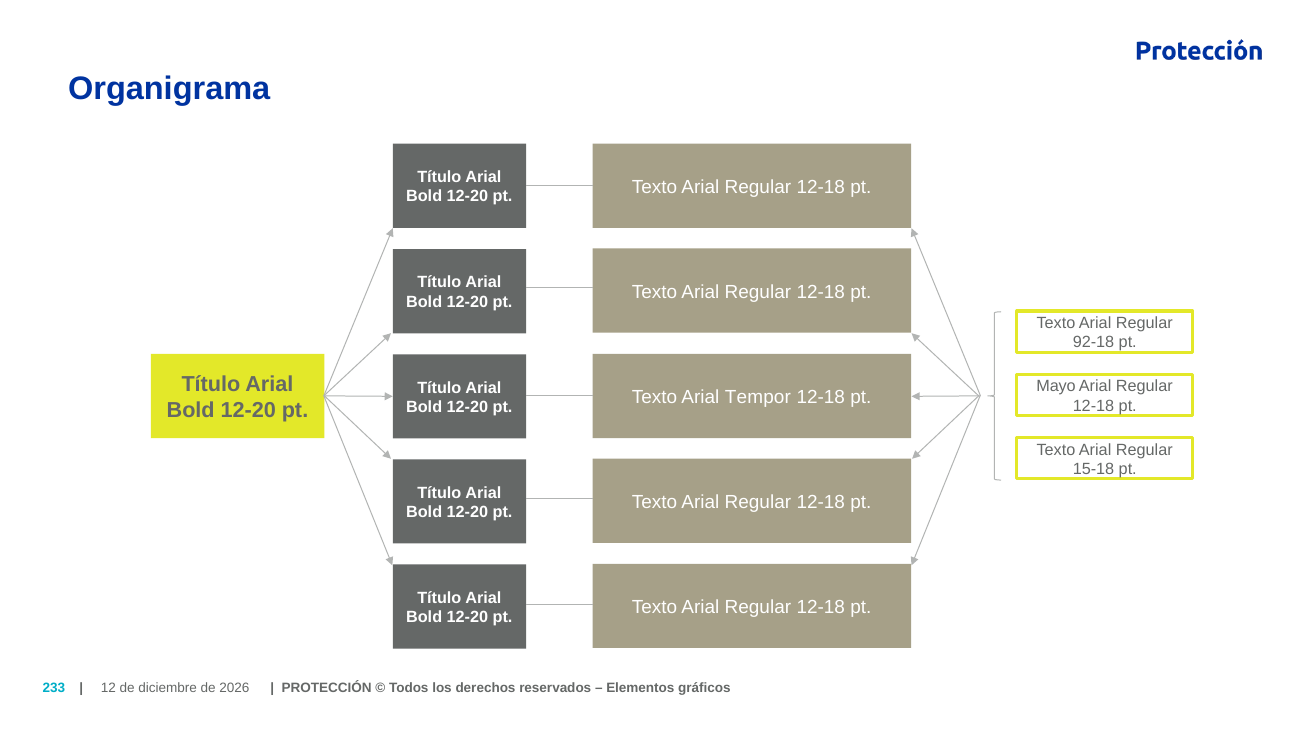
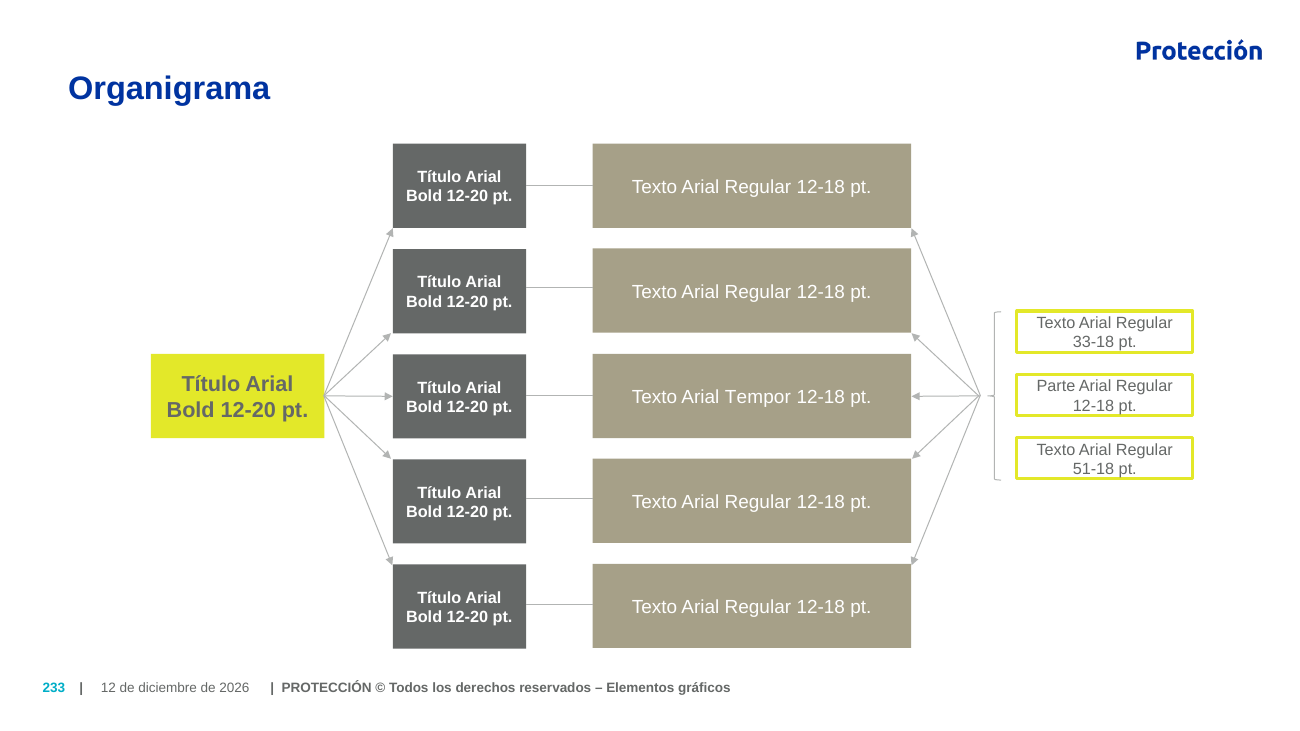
92-18: 92-18 -> 33-18
Mayo: Mayo -> Parte
15-18: 15-18 -> 51-18
